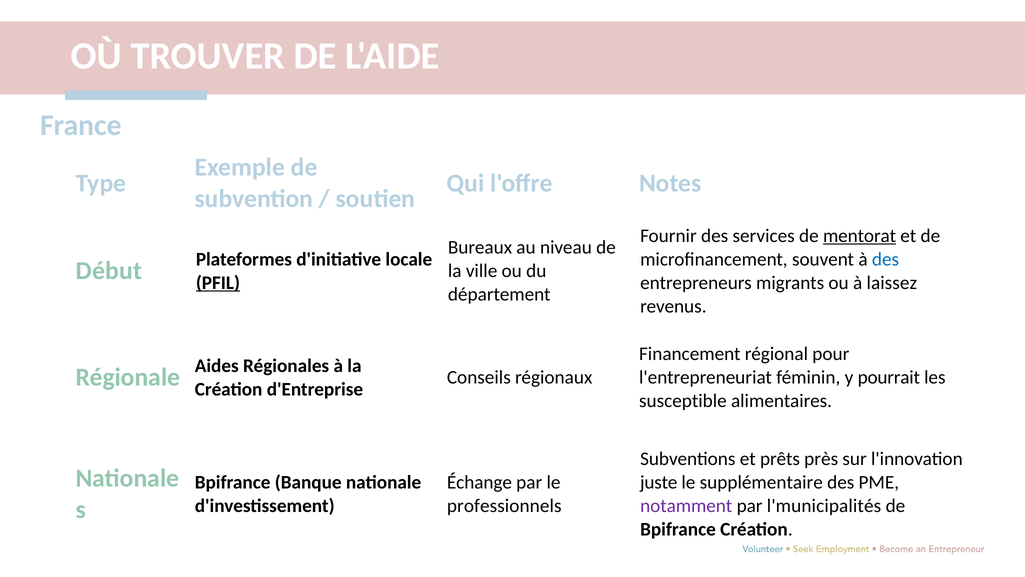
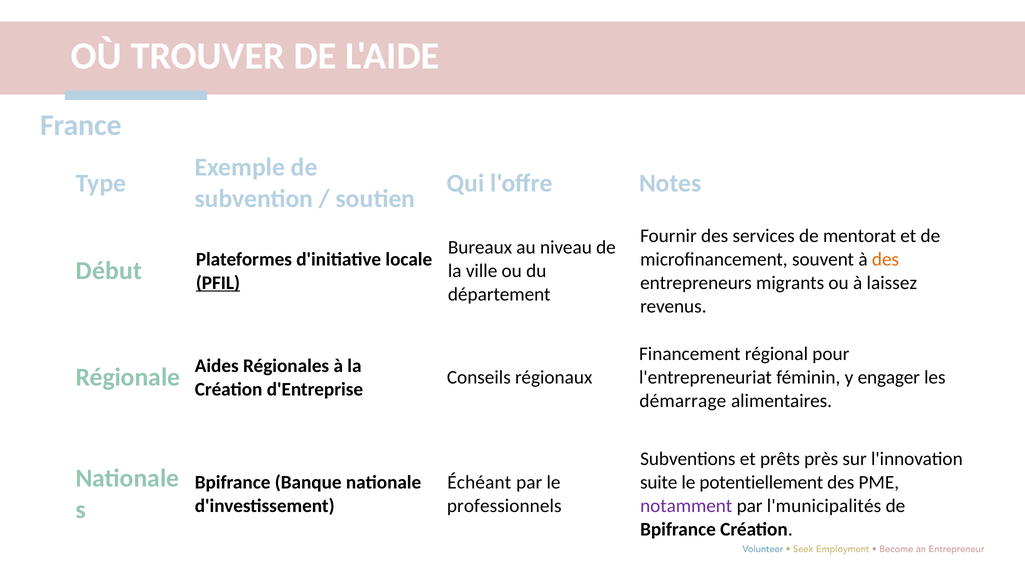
mentorat underline: present -> none
des at (886, 259) colour: blue -> orange
pourrait: pourrait -> engager
susceptible: susceptible -> démarrage
Échange: Échange -> Échéant
juste: juste -> suite
supplémentaire: supplémentaire -> potentiellement
